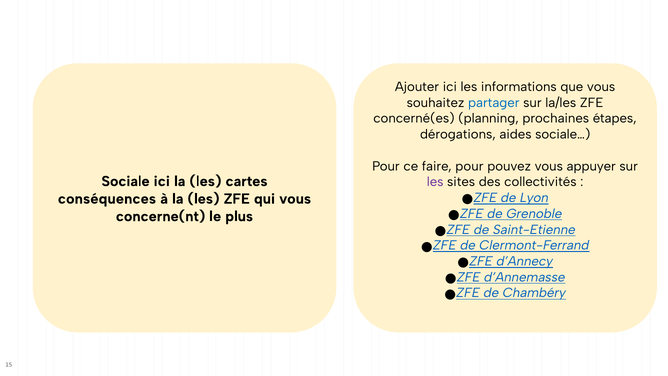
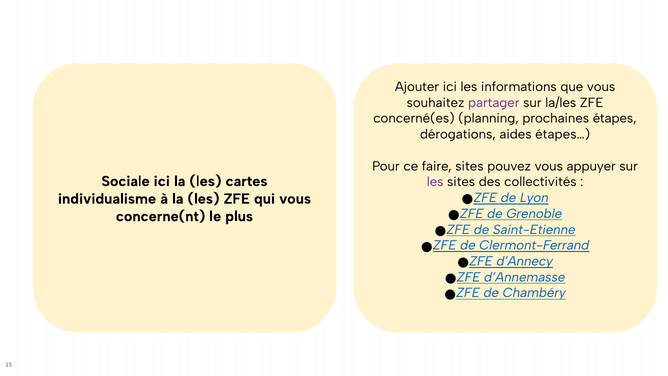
partager colour: blue -> purple
sociale…: sociale… -> étapes…
faire pour: pour -> sites
conséquences: conséquences -> individualisme
